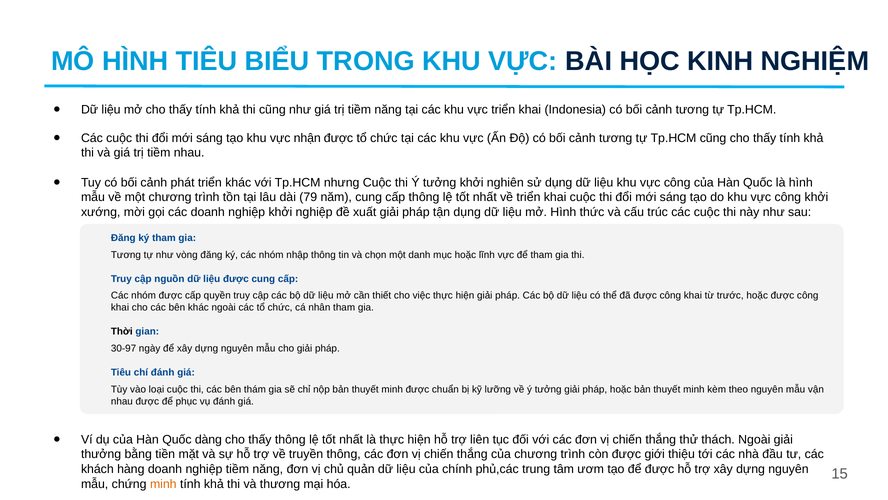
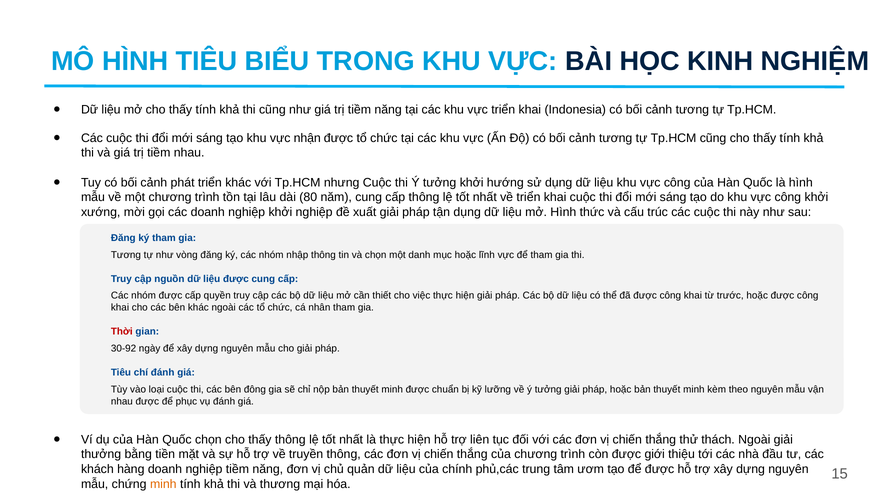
nghiên: nghiên -> hướng
79: 79 -> 80
Thời colour: black -> red
30-97: 30-97 -> 30-92
thám: thám -> đông
Quốc dàng: dàng -> chọn
